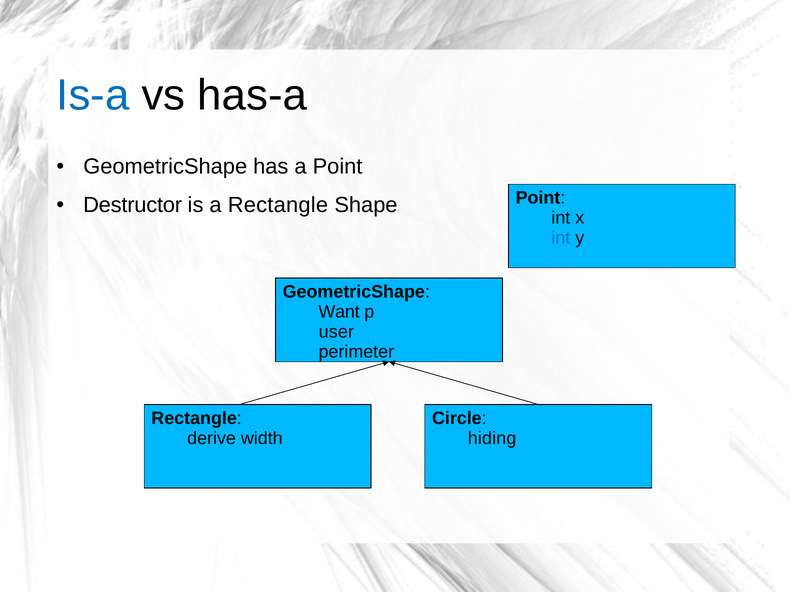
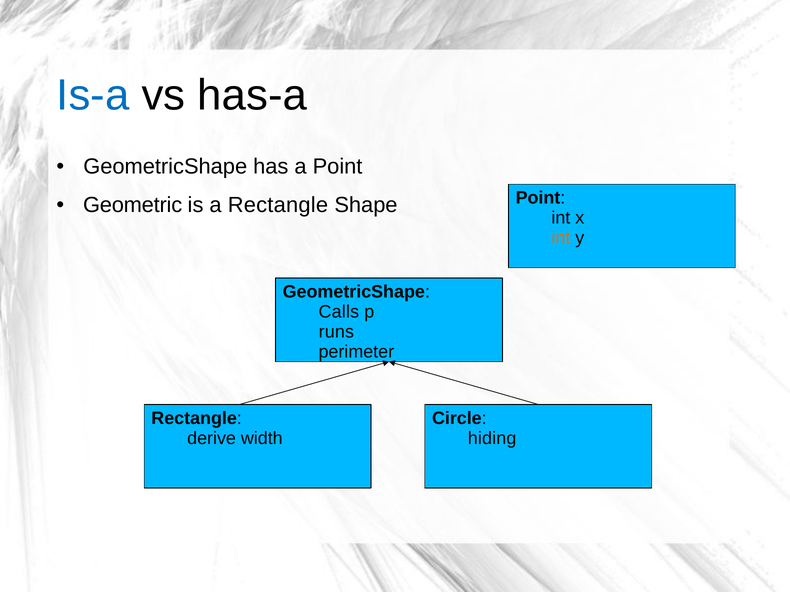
Destructor: Destructor -> Geometric
int at (561, 238) colour: blue -> orange
Want: Want -> Calls
user: user -> runs
